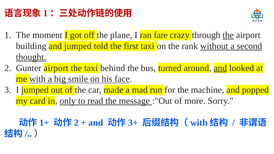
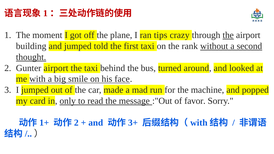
fare: fare -> tips
and at (220, 68) underline: present -> none
more: more -> favor
